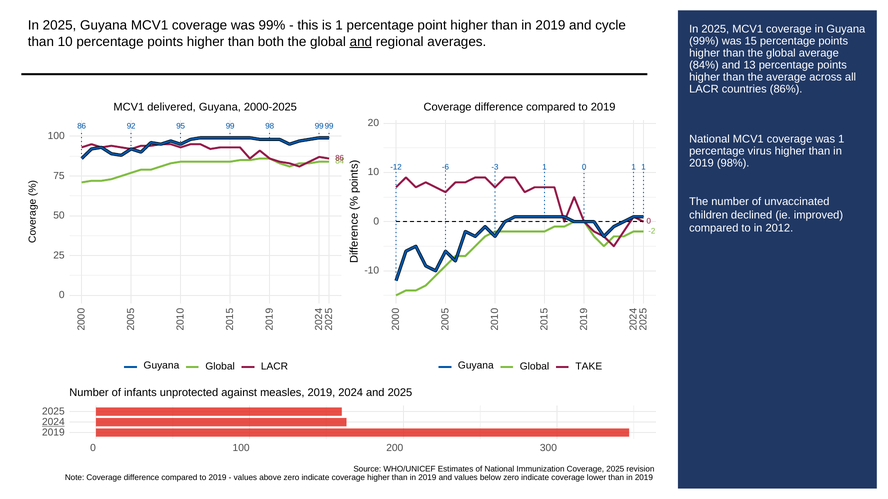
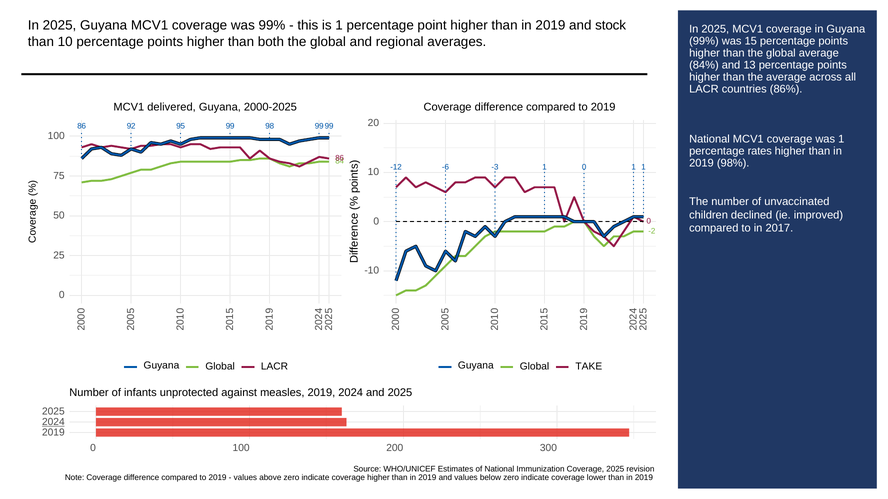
cycle: cycle -> stock
and at (361, 42) underline: present -> none
virus: virus -> rates
2012: 2012 -> 2017
